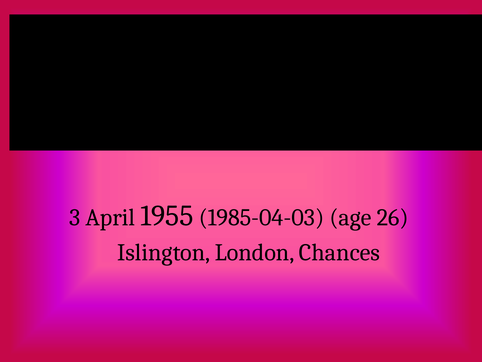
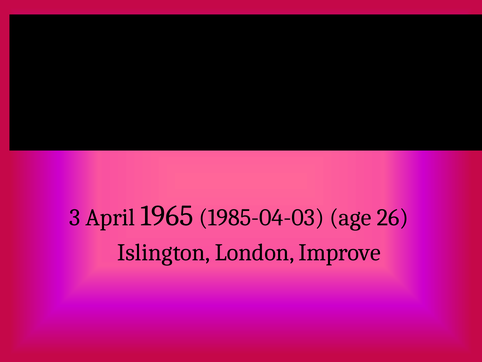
1955: 1955 -> 1965
Chances: Chances -> Improve
